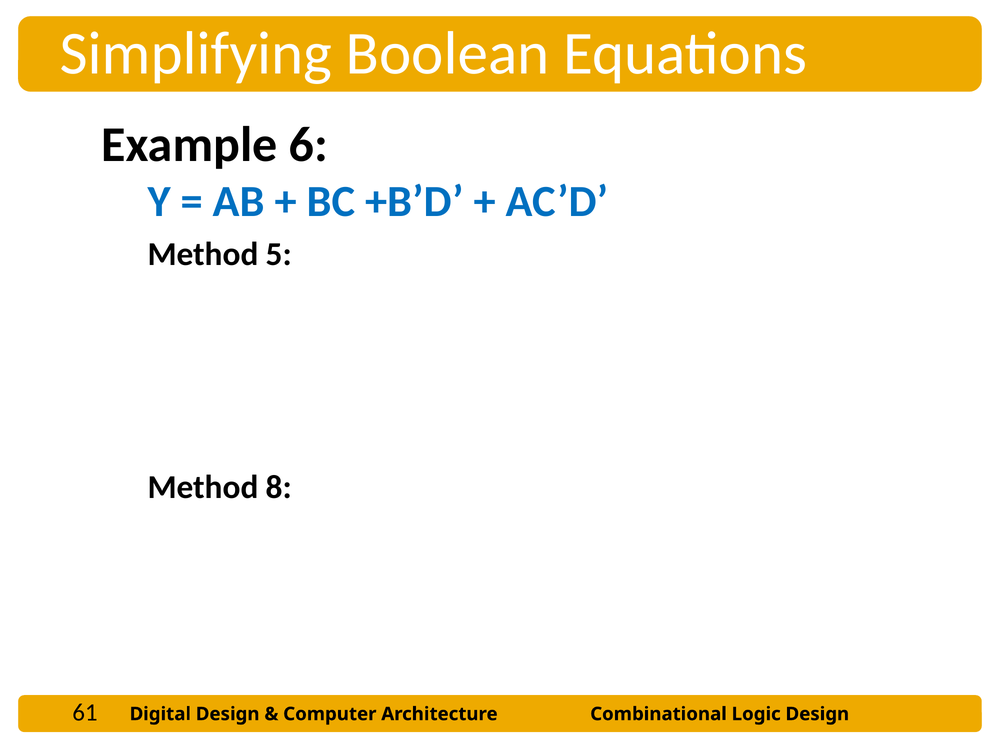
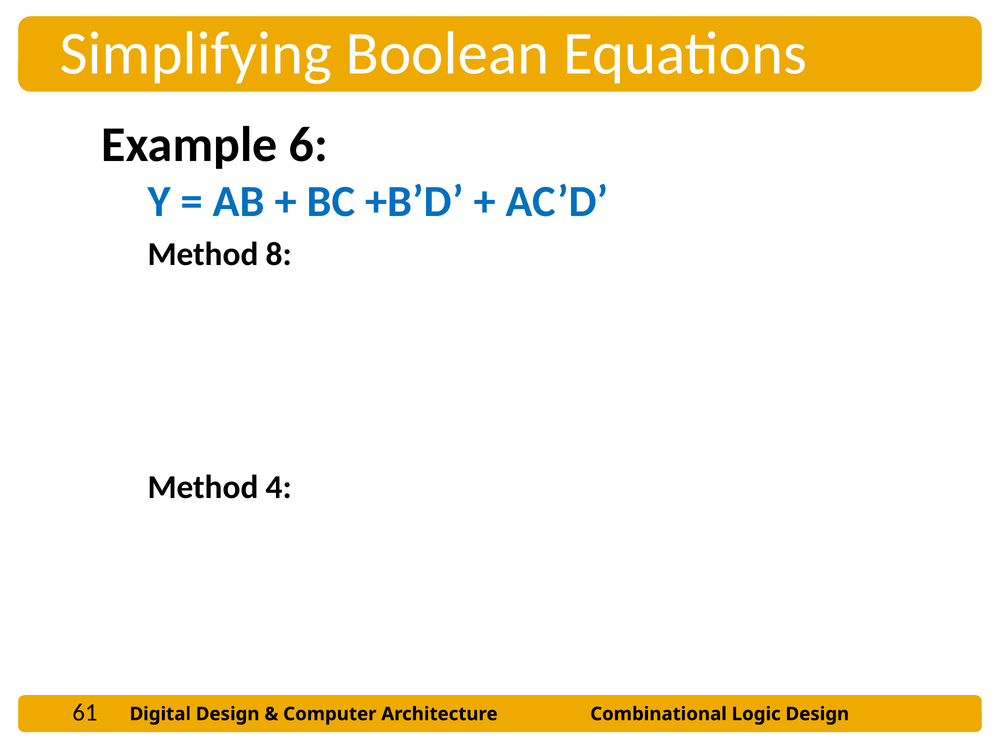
5: 5 -> 8
8: 8 -> 4
